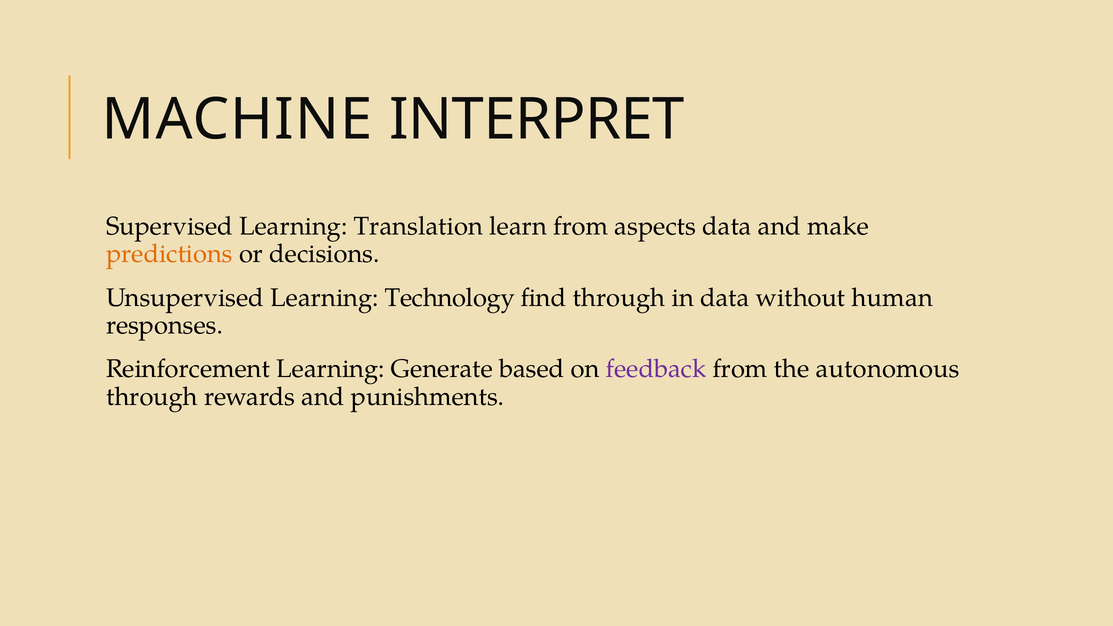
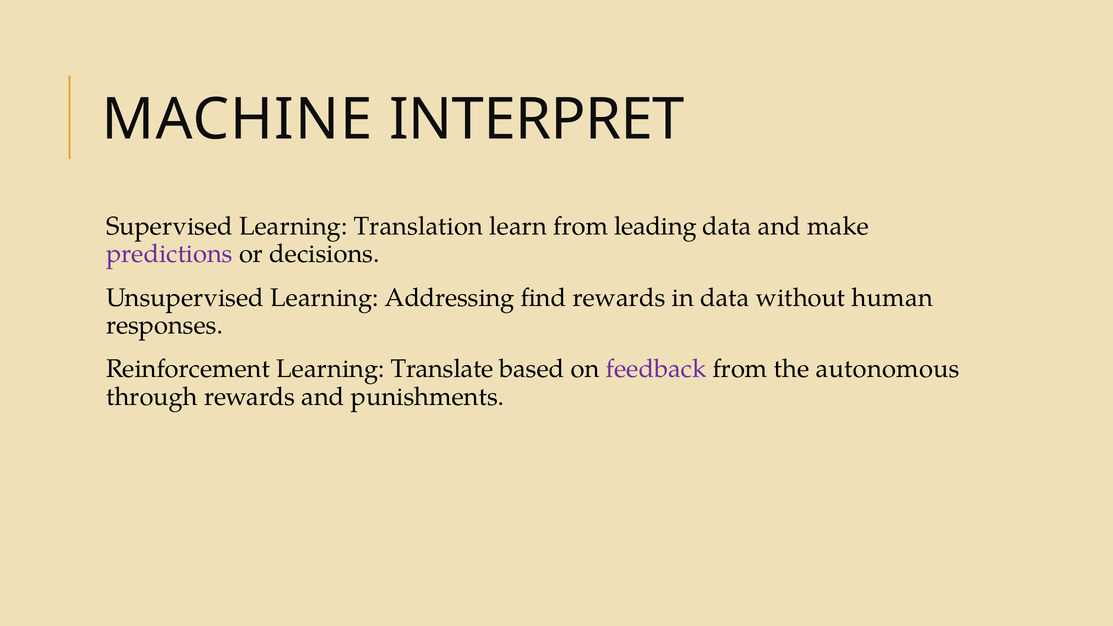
aspects: aspects -> leading
predictions colour: orange -> purple
Technology: Technology -> Addressing
find through: through -> rewards
Generate: Generate -> Translate
